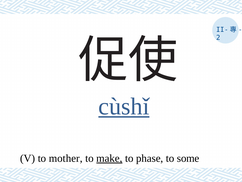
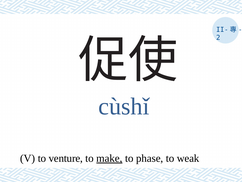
cùshǐ underline: present -> none
mother: mother -> venture
some: some -> weak
